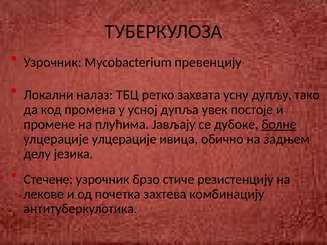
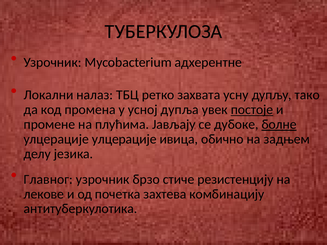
превенцију: превенцију -> адхерентне
постоје underline: none -> present
Стечене: Стечене -> Главног
